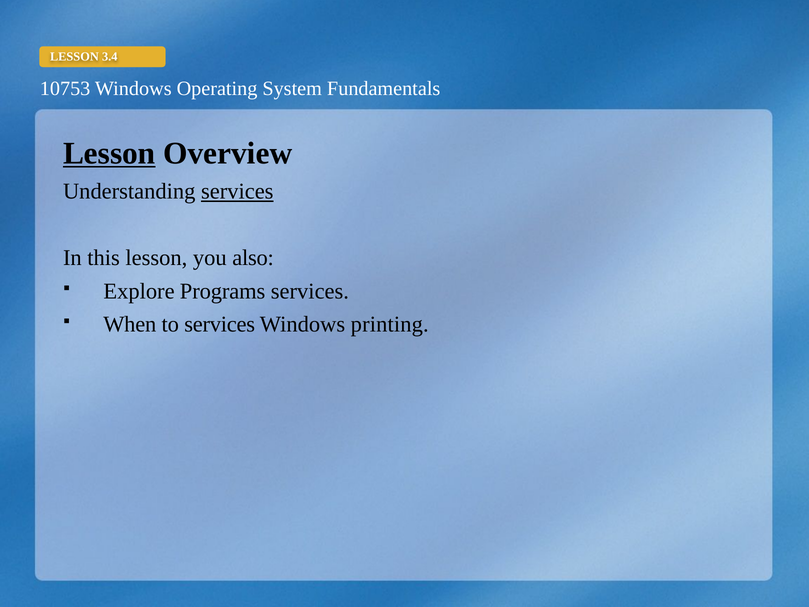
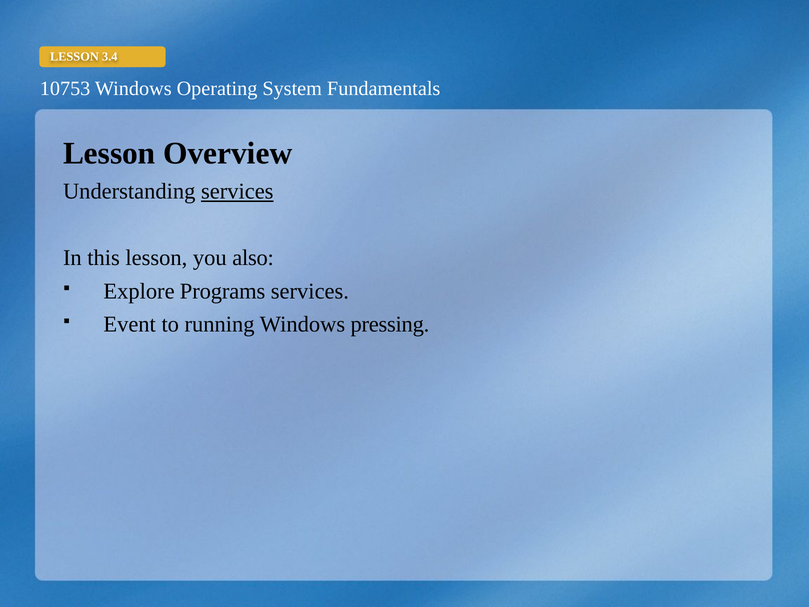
Lesson at (109, 153) underline: present -> none
When: When -> Event
to services: services -> running
printing: printing -> pressing
